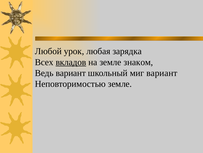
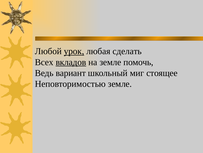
урок underline: none -> present
зарядка: зарядка -> сделать
знаком: знаком -> помочь
миг вариант: вариант -> стоящее
